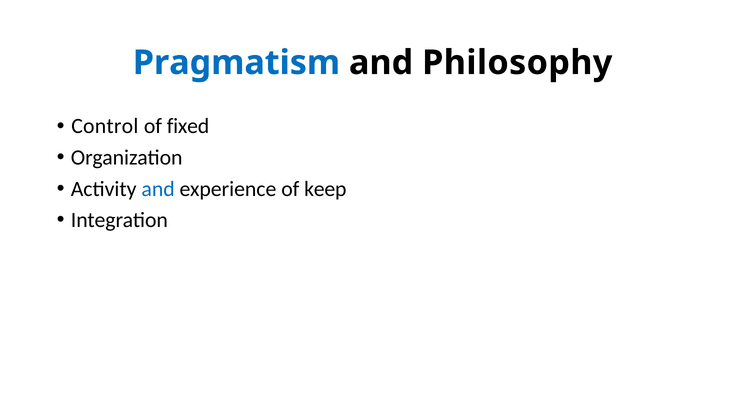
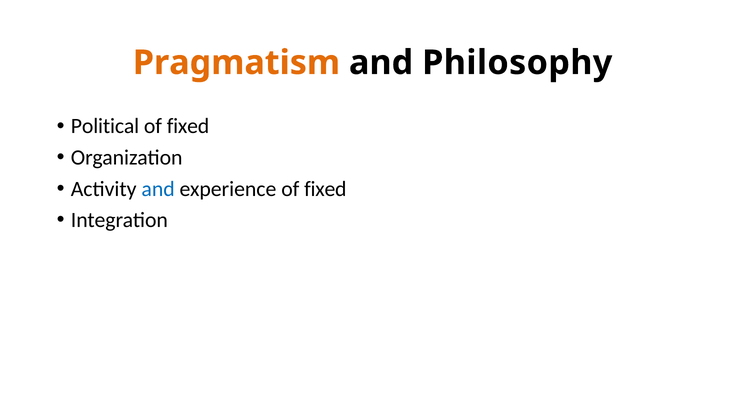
Pragmatism colour: blue -> orange
Control: Control -> Political
experience of keep: keep -> fixed
